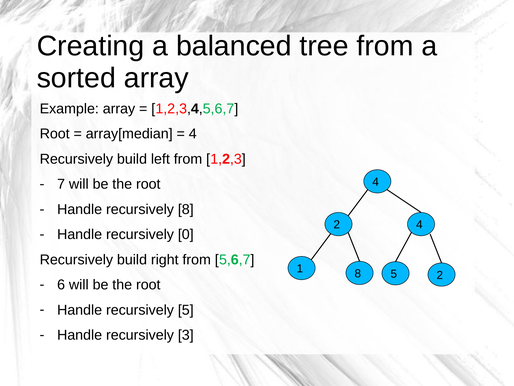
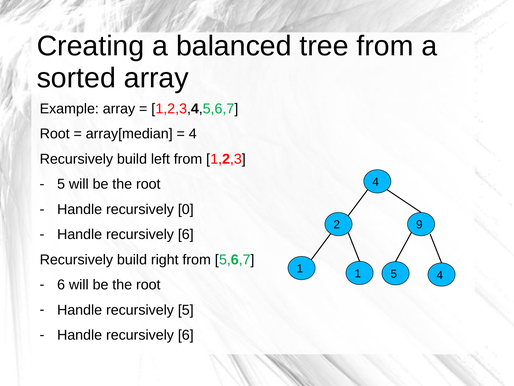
7 at (61, 184): 7 -> 5
recursively 8: 8 -> 0
2 4: 4 -> 9
0 at (186, 234): 0 -> 6
1 8: 8 -> 1
5 2: 2 -> 4
3 at (186, 335): 3 -> 6
